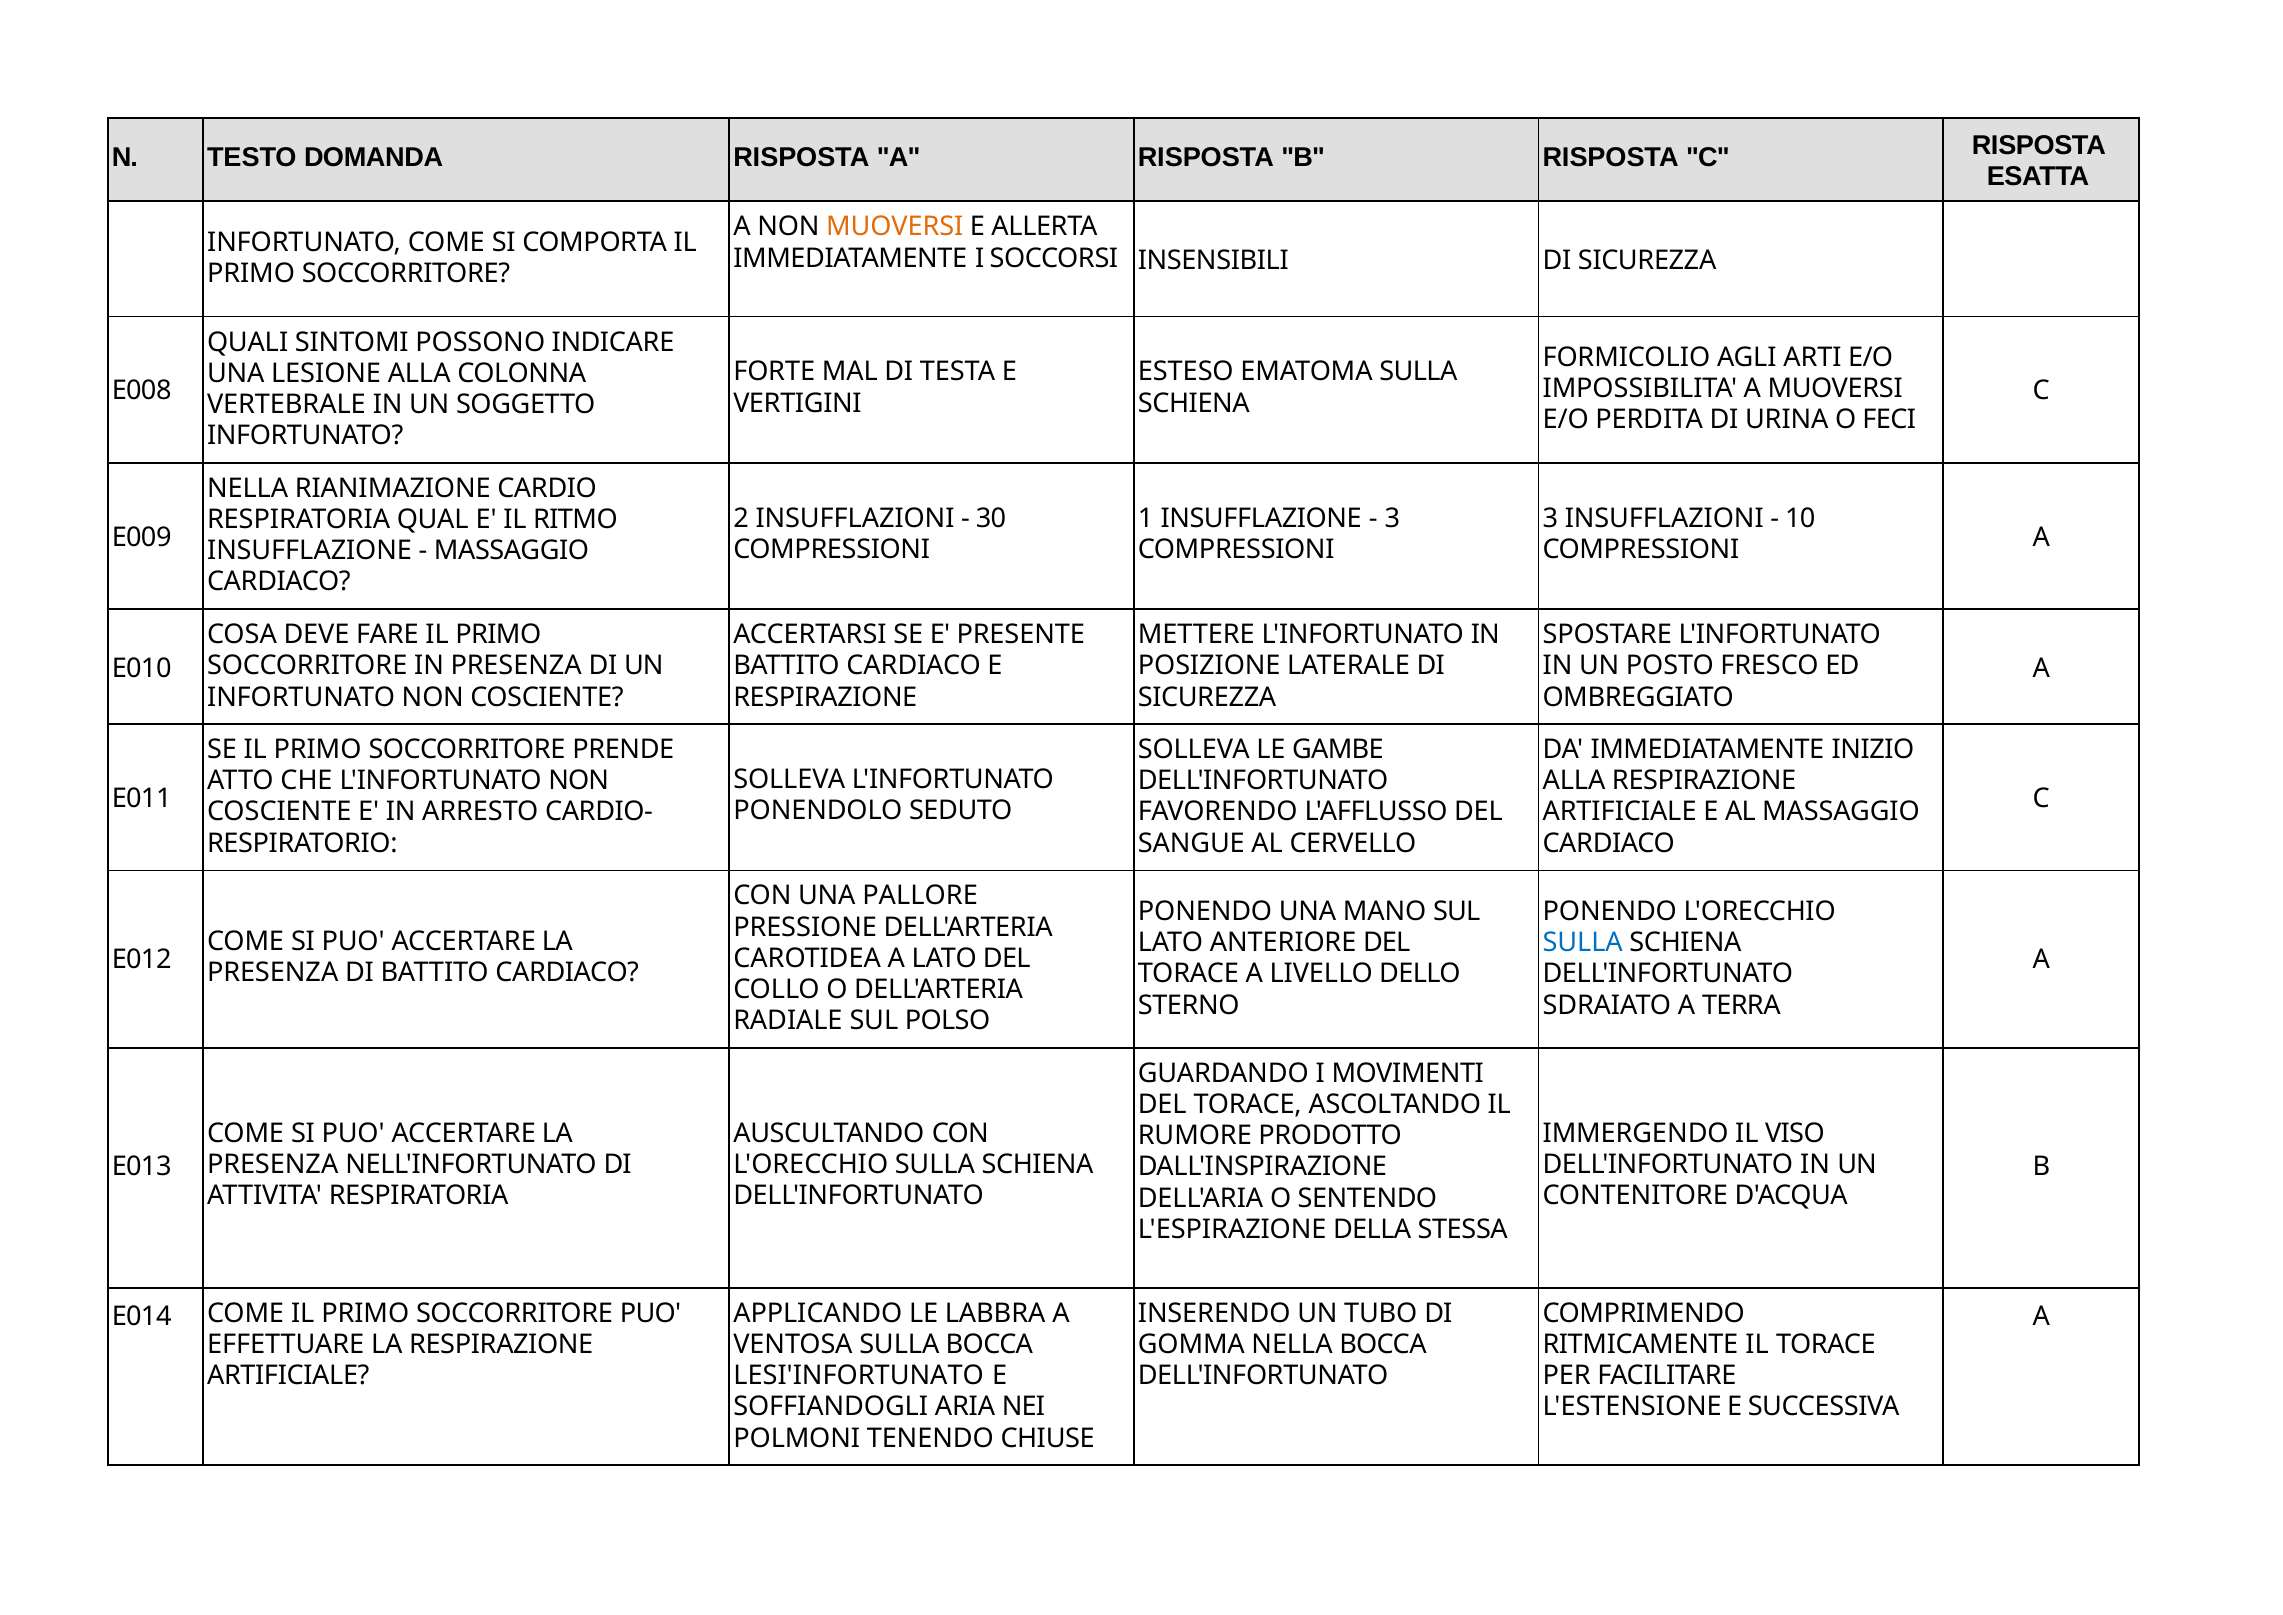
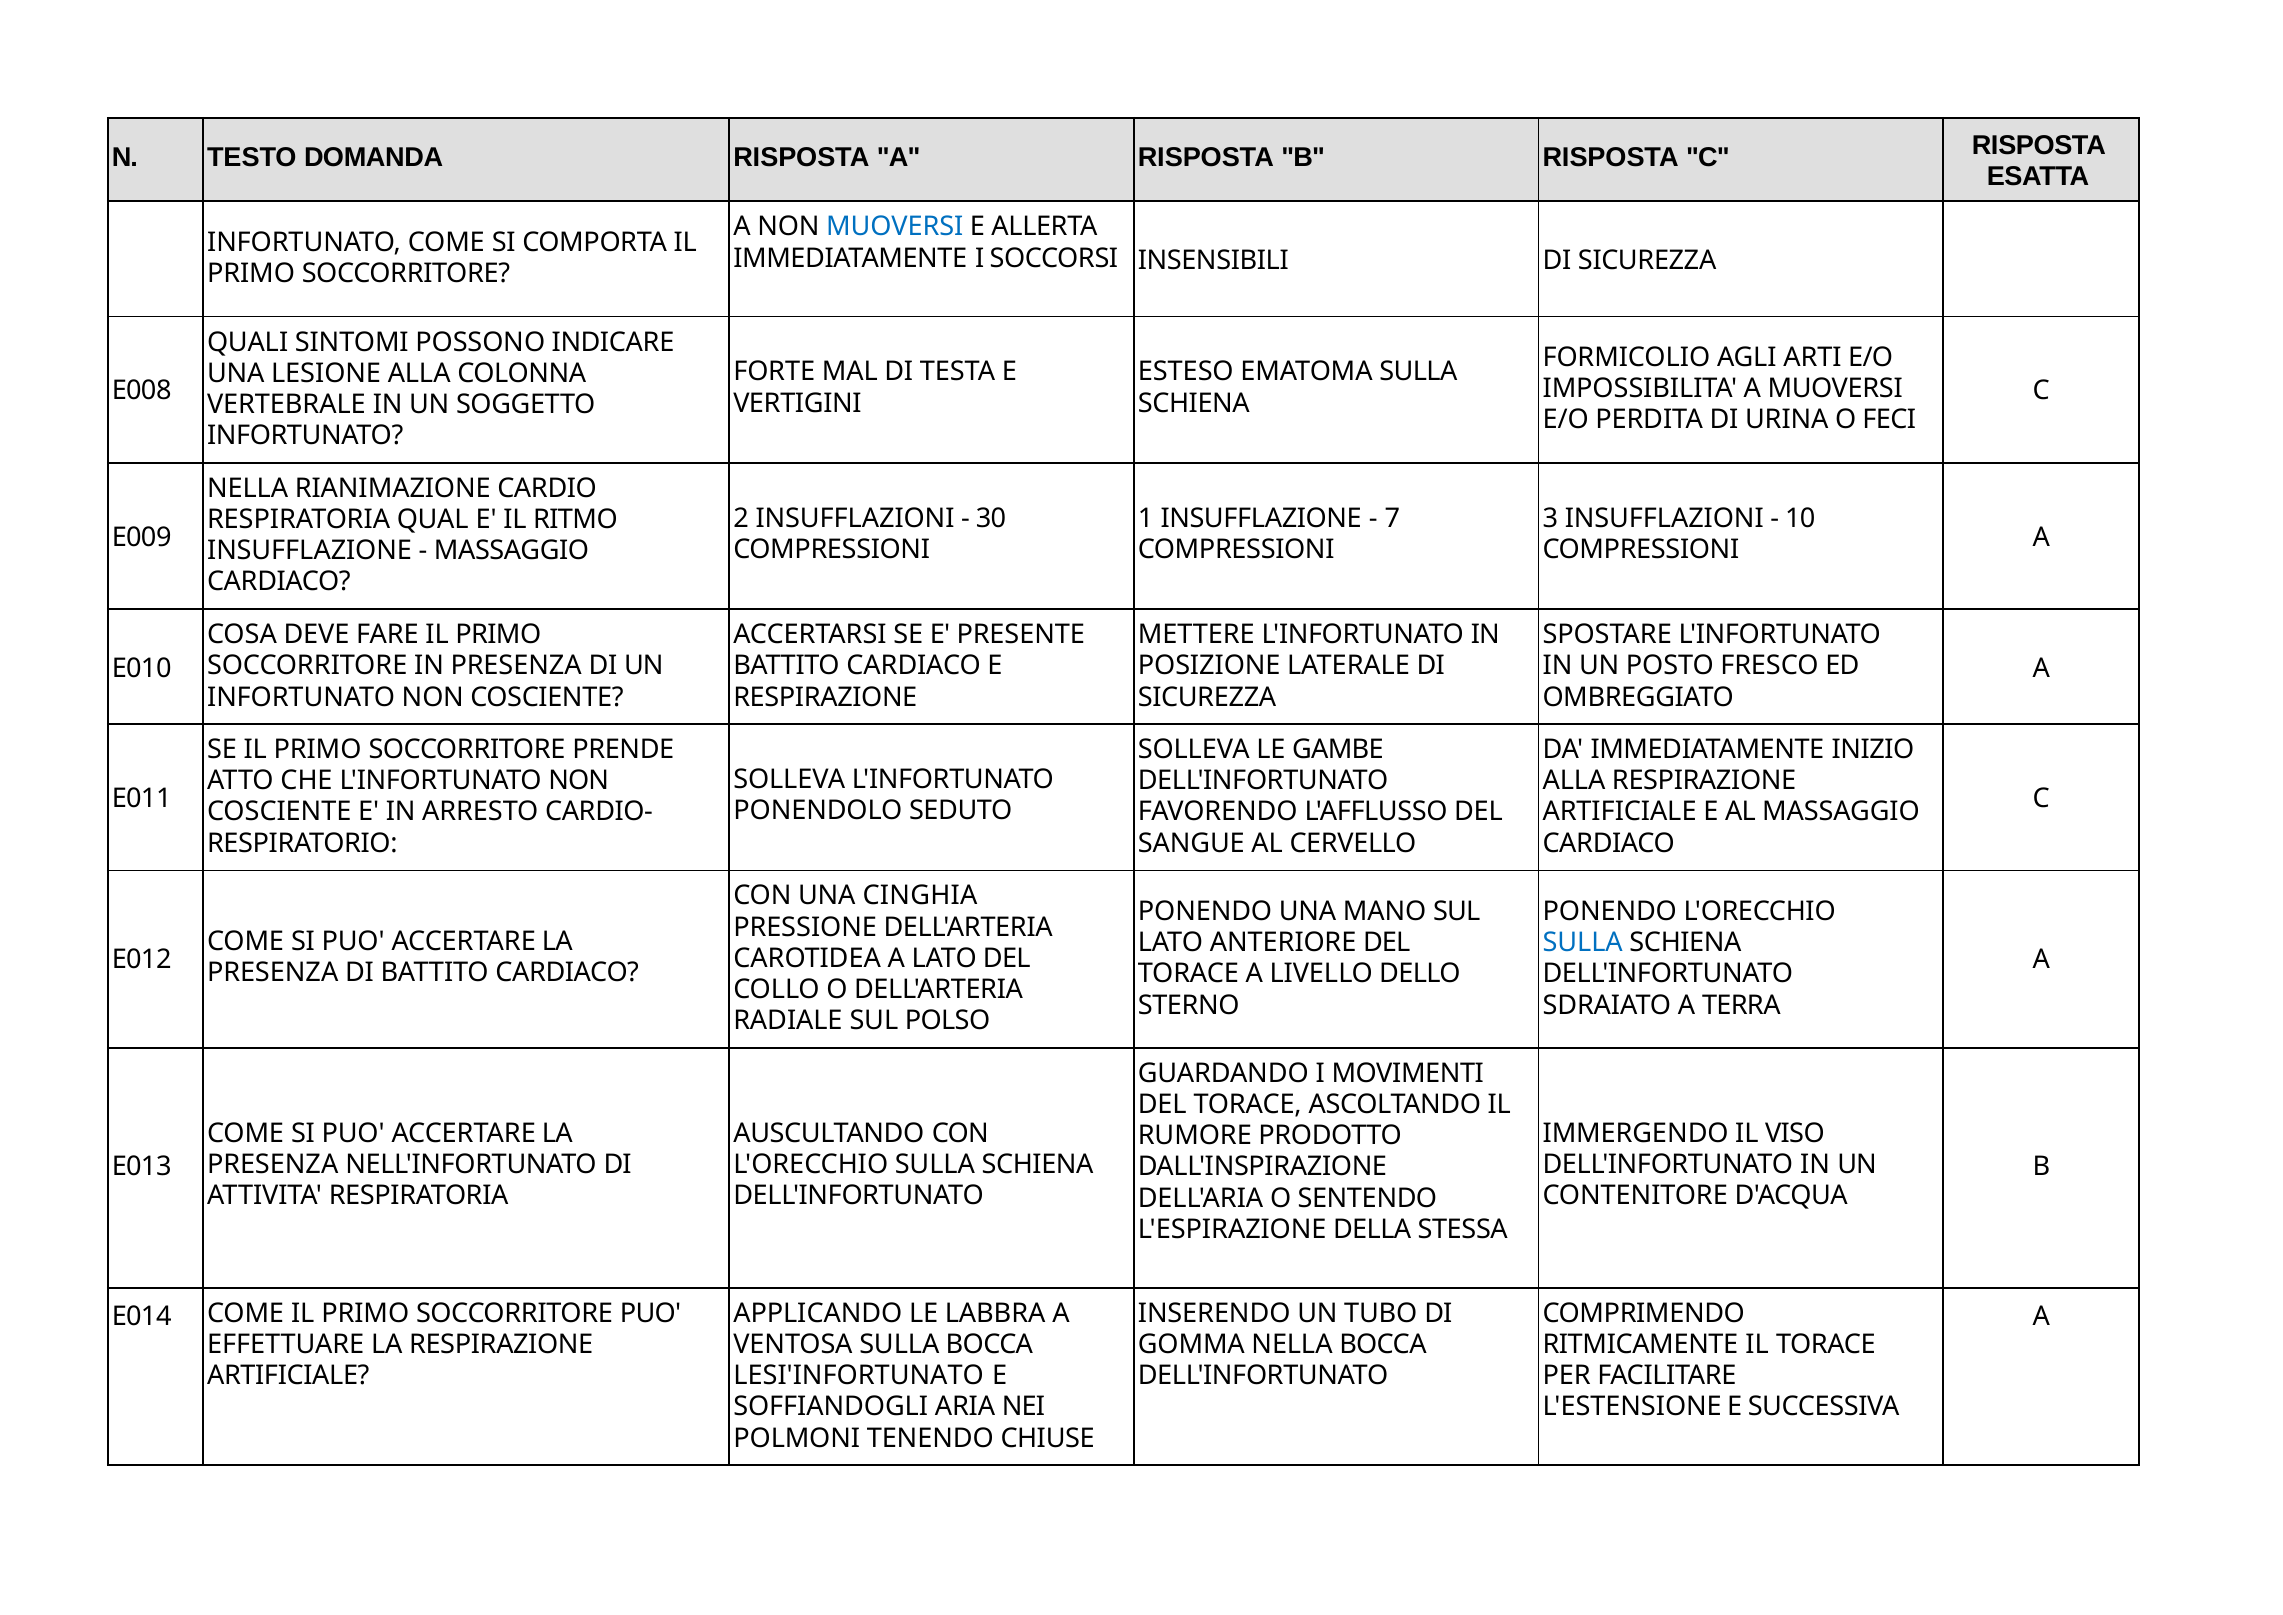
MUOVERSI at (895, 227) colour: orange -> blue
3 at (1392, 518): 3 -> 7
PALLORE: PALLORE -> CINGHIA
